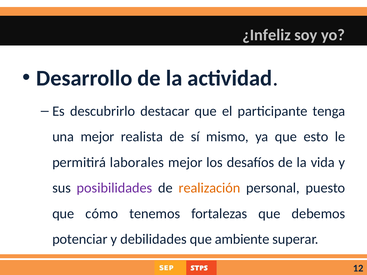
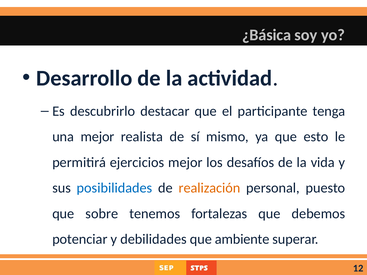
¿Infeliz: ¿Infeliz -> ¿Básica
laborales: laborales -> ejercicios
posibilidades colour: purple -> blue
cómo: cómo -> sobre
